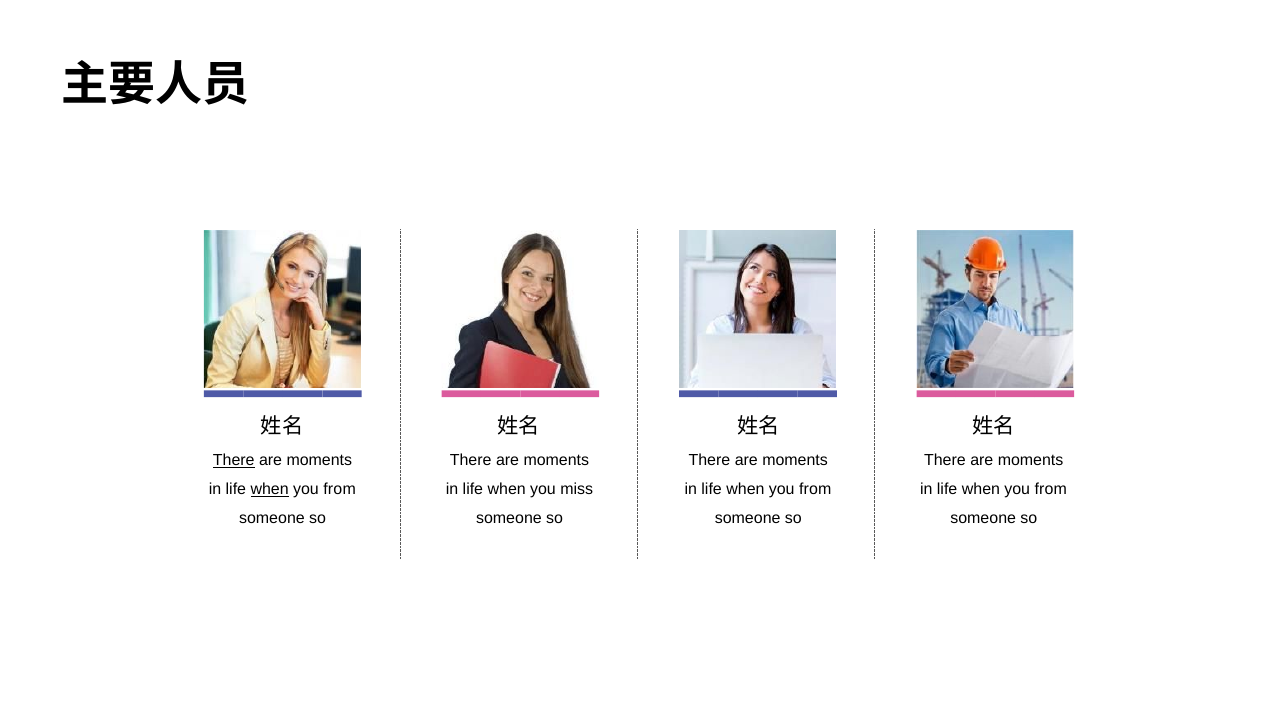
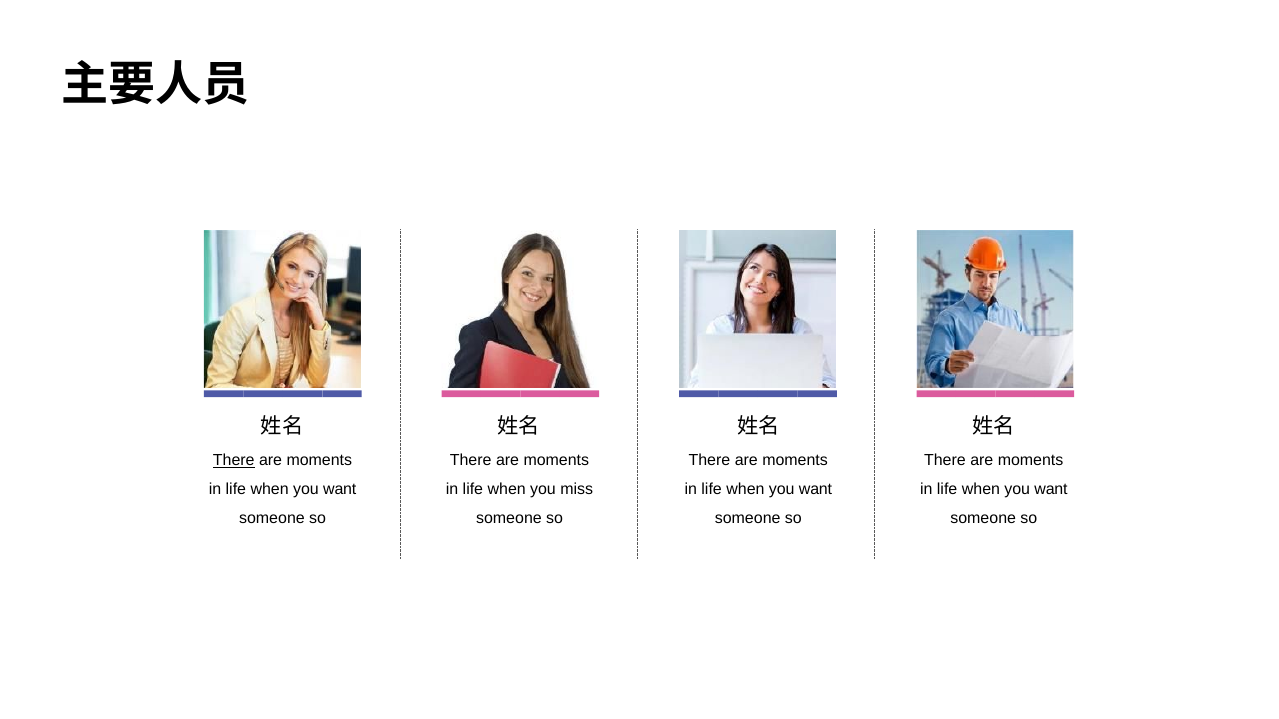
when at (270, 490) underline: present -> none
from at (340, 490): from -> want
from at (815, 490): from -> want
from at (1051, 490): from -> want
